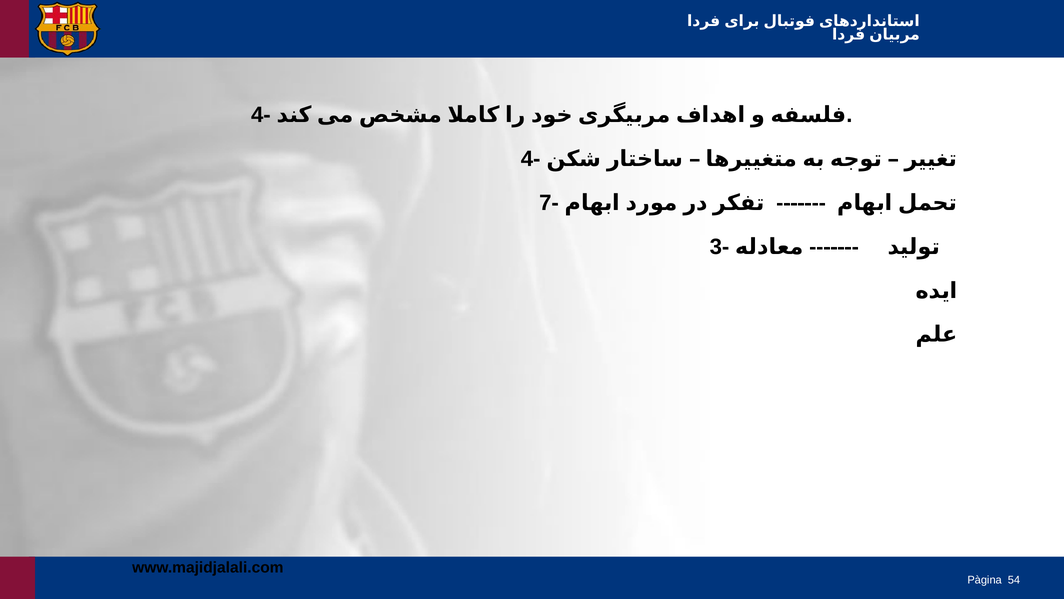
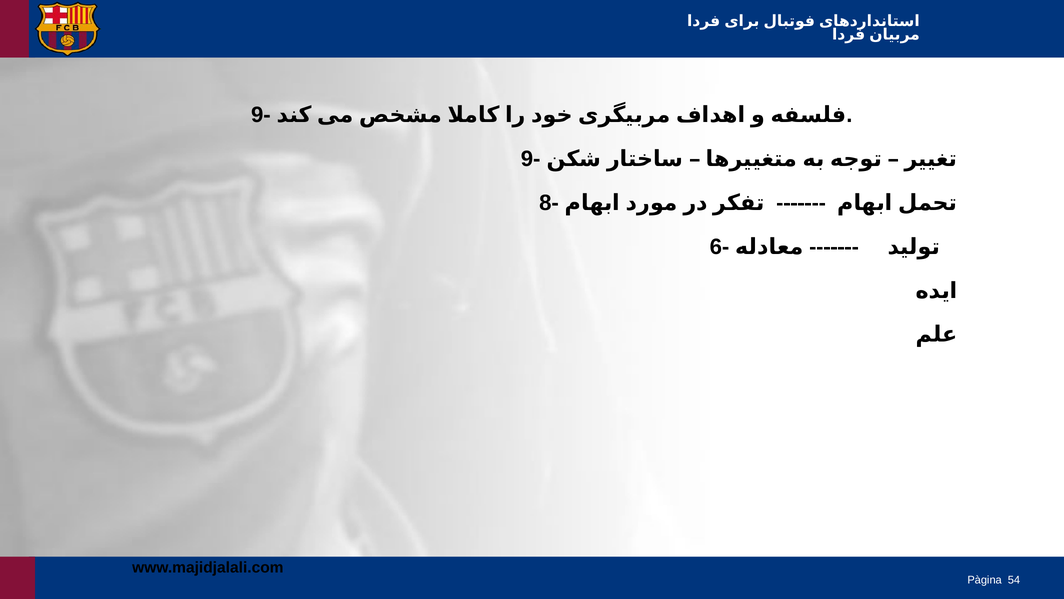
4- at (261, 115): 4- -> 9-
4- at (531, 159): 4- -> 9-
7-: 7- -> 8-
3-: 3- -> 6-
